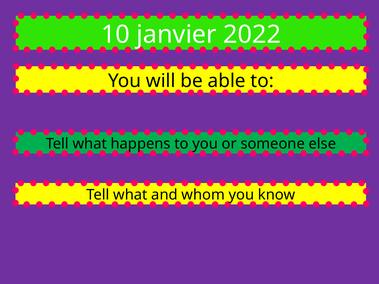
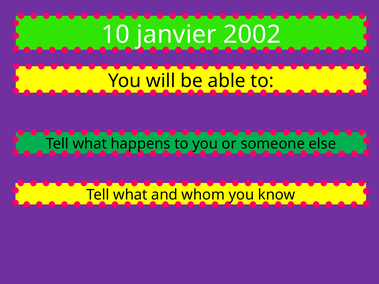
2022: 2022 -> 2002
